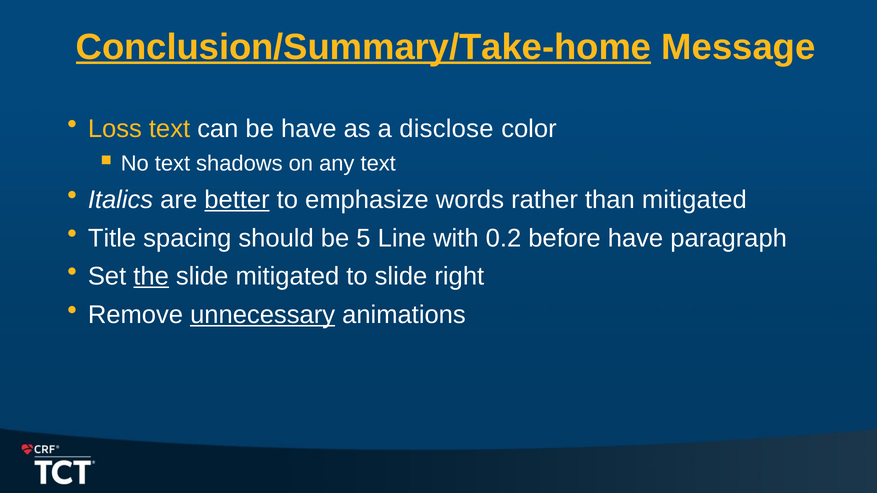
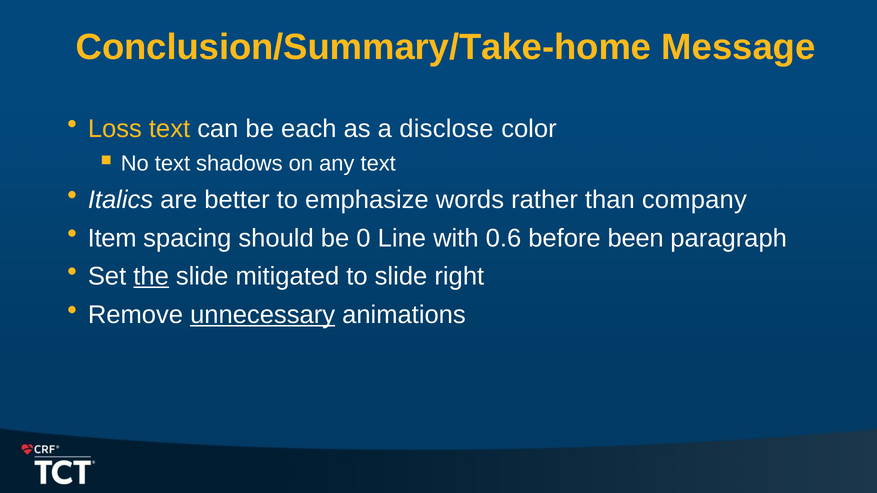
Conclusion/Summary/Take-home underline: present -> none
be have: have -> each
better underline: present -> none
than mitigated: mitigated -> company
Title: Title -> Item
5: 5 -> 0
0.2: 0.2 -> 0.6
before have: have -> been
